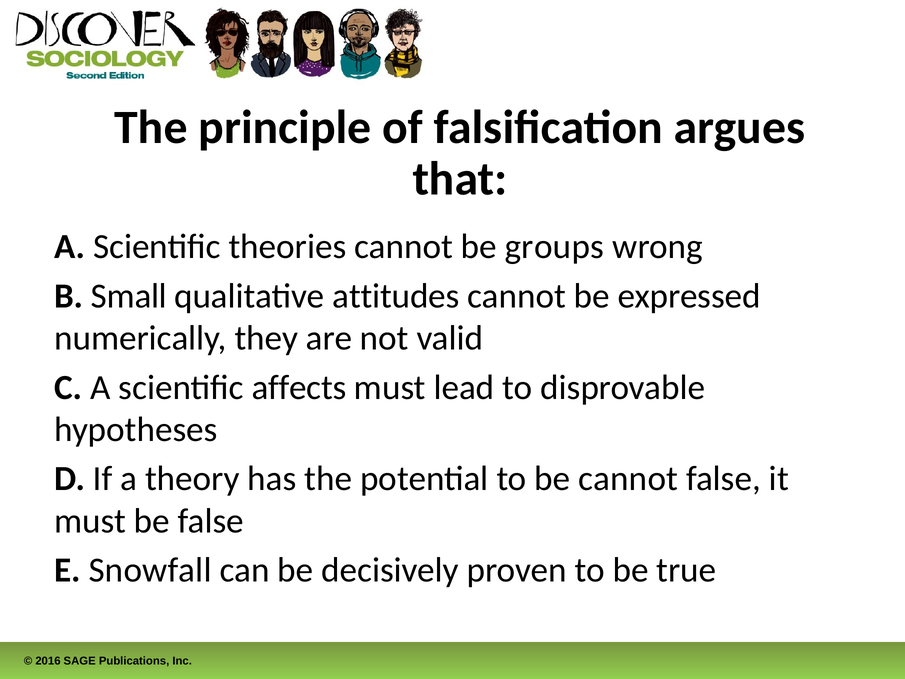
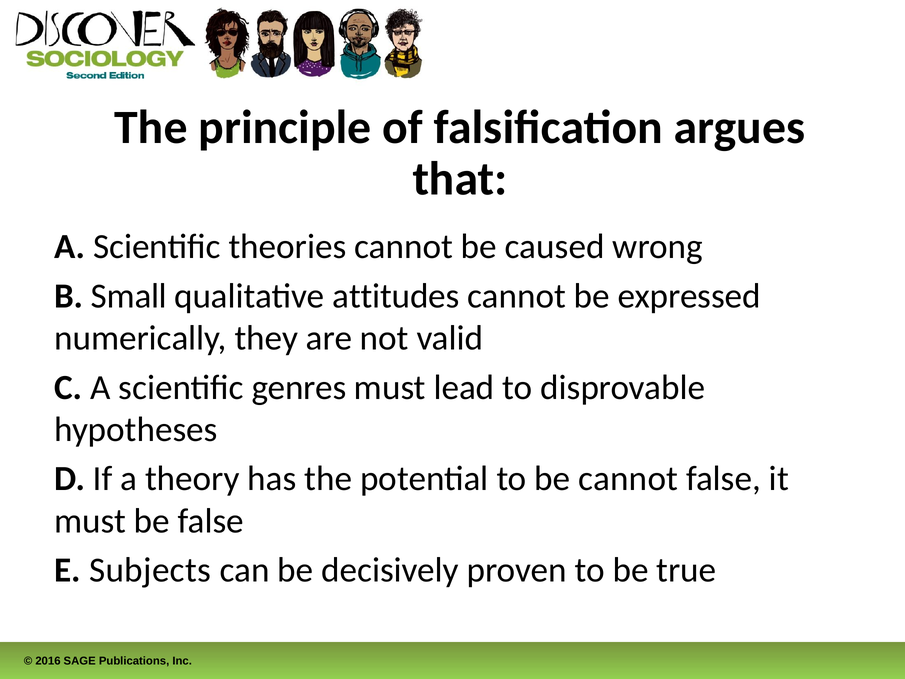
groups: groups -> caused
affects: affects -> genres
Snowfall: Snowfall -> Subjects
